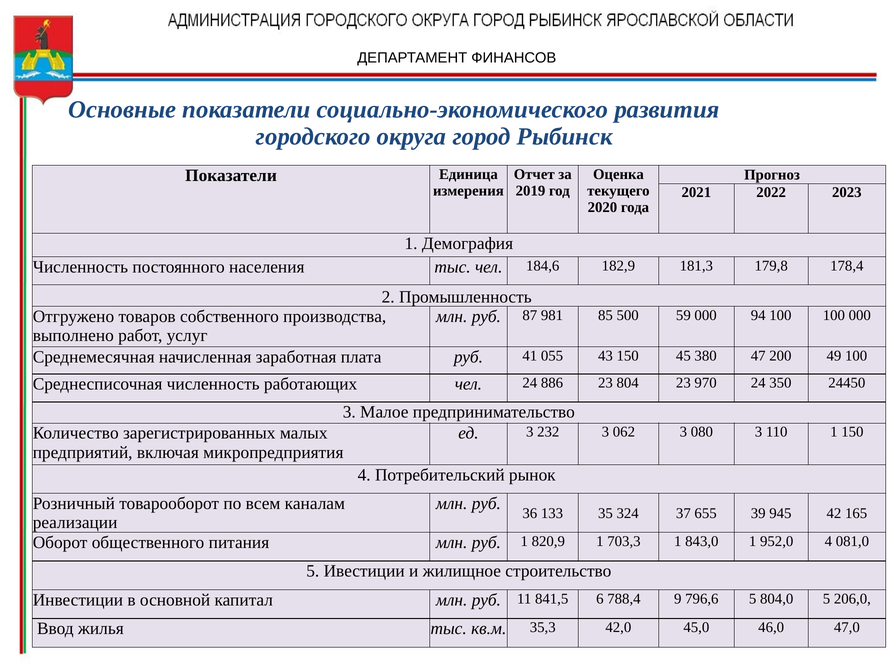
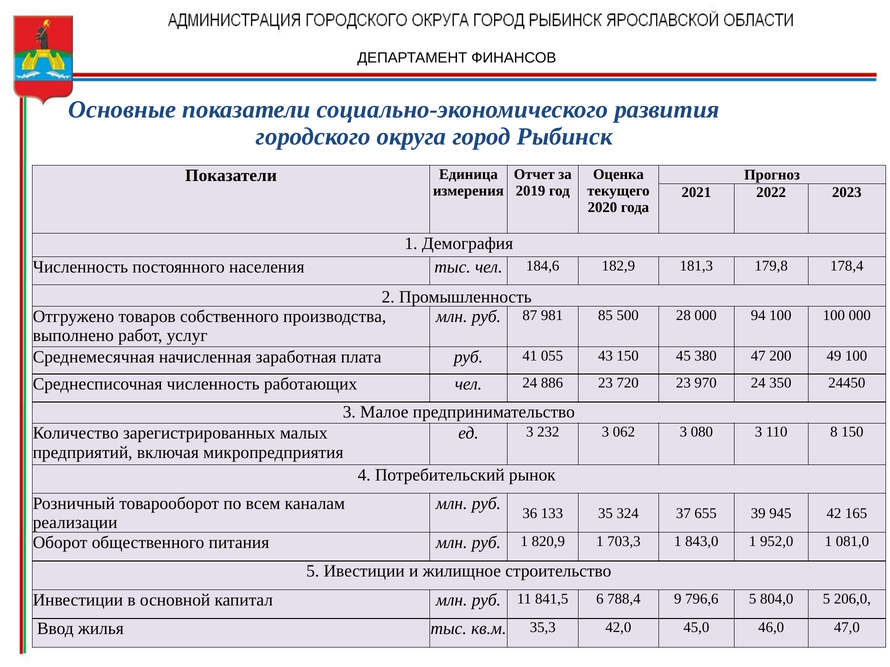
59: 59 -> 28
804: 804 -> 720
110 1: 1 -> 8
952,0 4: 4 -> 1
